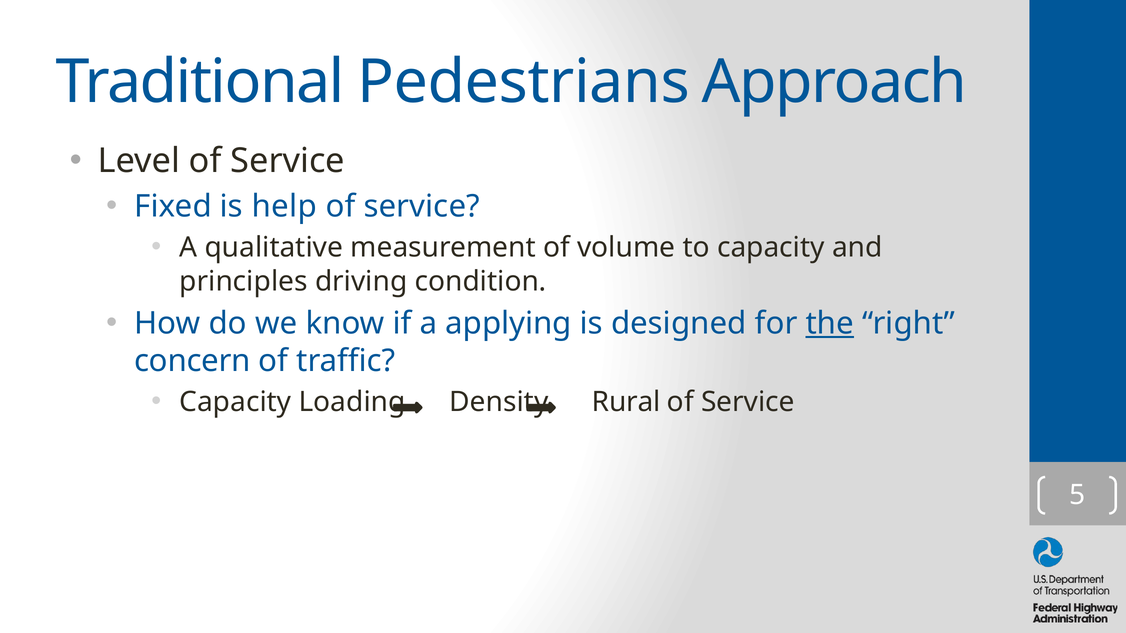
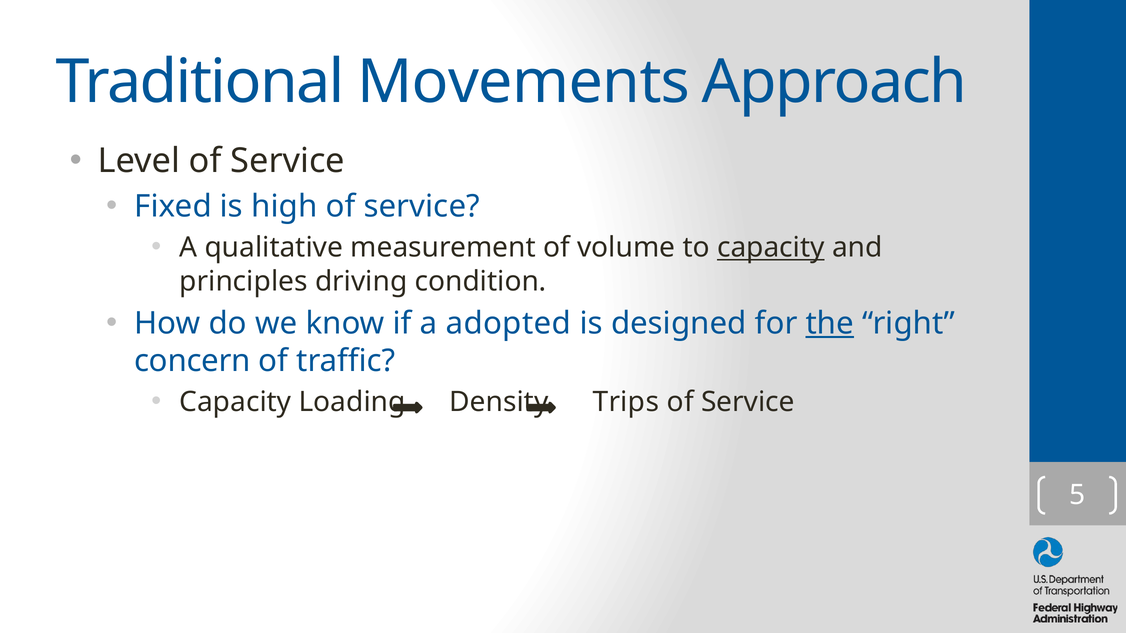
Pedestrians: Pedestrians -> Movements
help: help -> high
capacity at (771, 248) underline: none -> present
applying: applying -> adopted
Rural: Rural -> Trips
